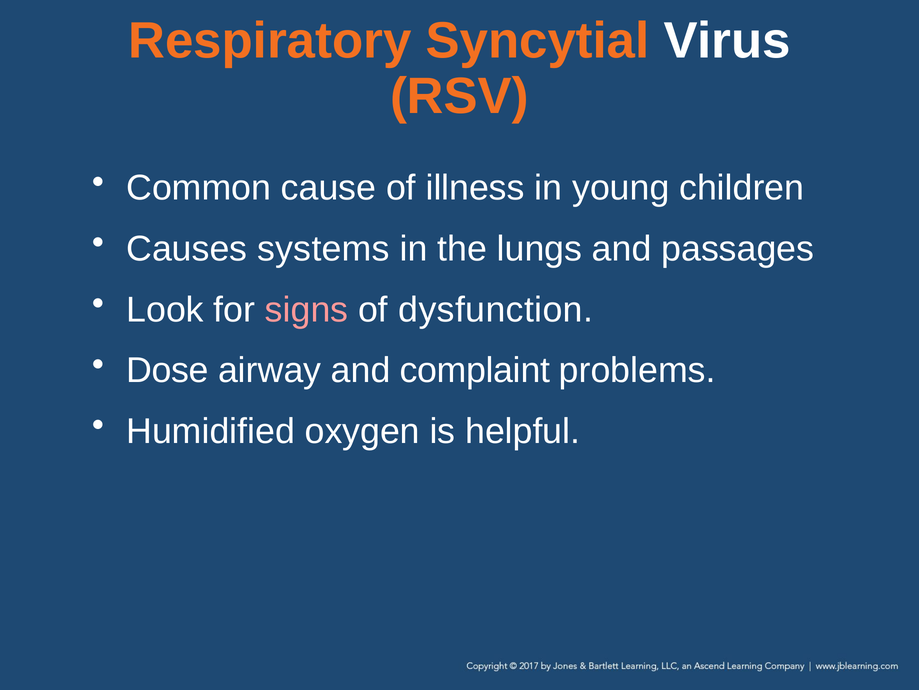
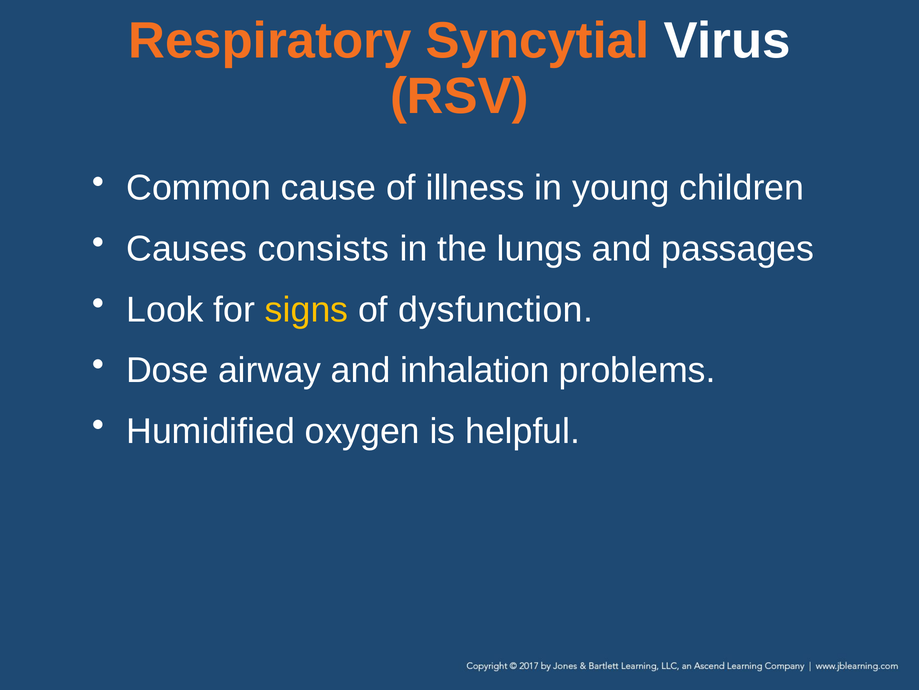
systems: systems -> consists
signs colour: pink -> yellow
complaint: complaint -> inhalation
